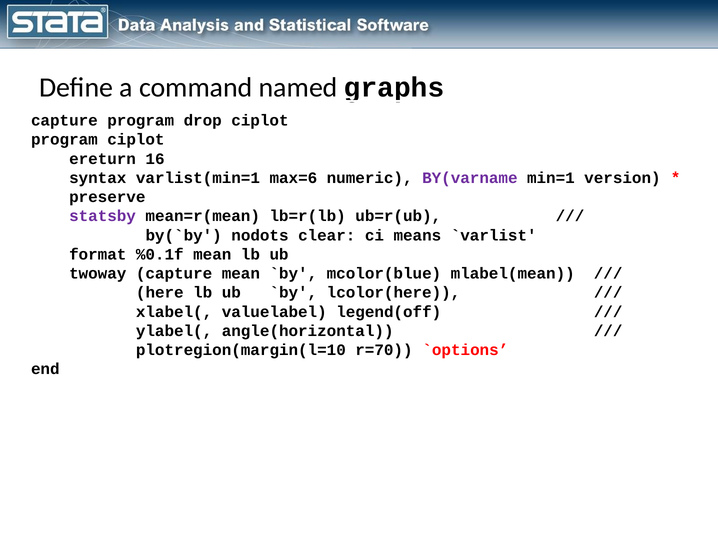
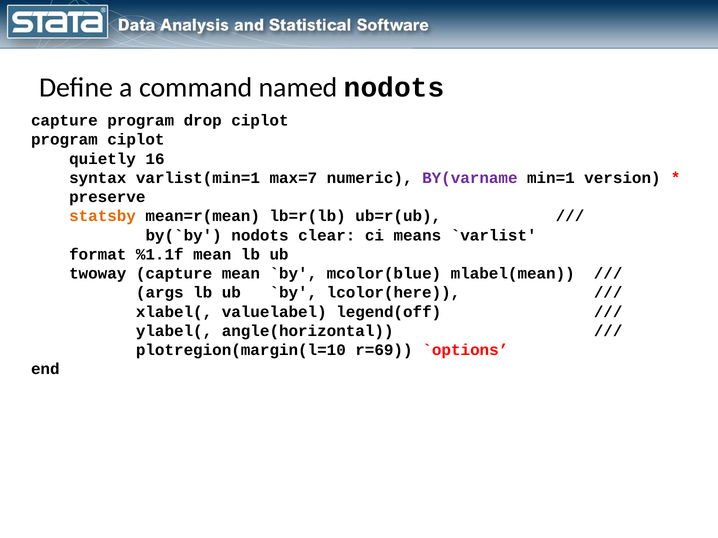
named graphs: graphs -> nodots
ereturn: ereturn -> quietly
max=6: max=6 -> max=7
statsby colour: purple -> orange
%0.1f: %0.1f -> %1.1f
here: here -> args
r=70: r=70 -> r=69
